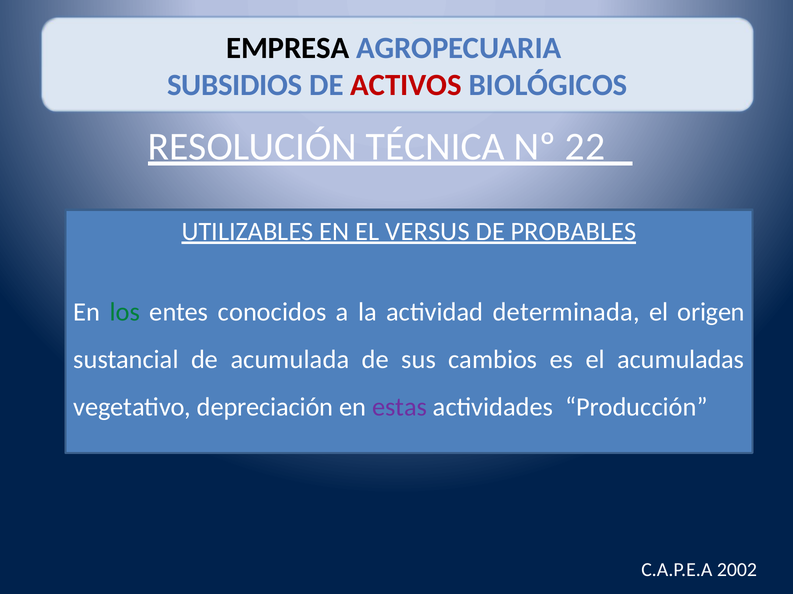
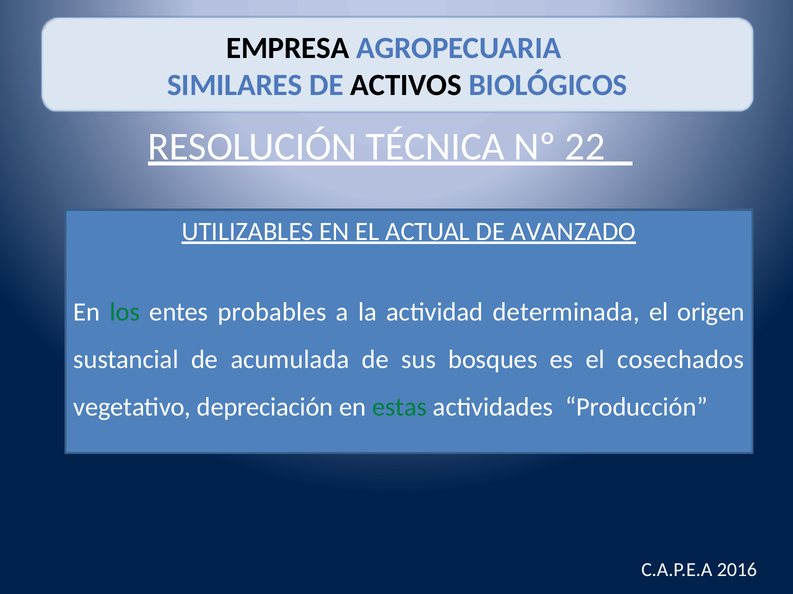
SUBSIDIOS: SUBSIDIOS -> SIMILARES
ACTIVOS colour: red -> black
VERSUS: VERSUS -> ACTUAL
PROBABLES: PROBABLES -> AVANZADO
conocidos: conocidos -> probables
cambios: cambios -> bosques
acumuladas: acumuladas -> cosechados
estas colour: purple -> green
2002: 2002 -> 2016
